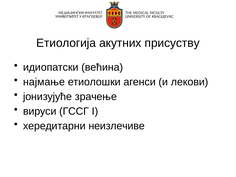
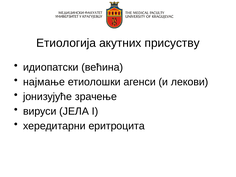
ГССГ: ГССГ -> ЈЕЛA
неизлечиве: неизлечиве -> еритроцита
